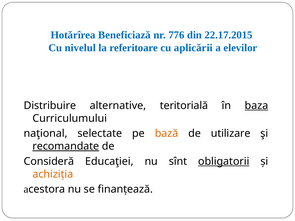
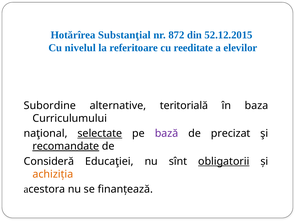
Beneficiază: Beneficiază -> Substanţial
776: 776 -> 872
22.17.2015: 22.17.2015 -> 52.12.2015
aplicării: aplicării -> reeditate
Distribuire: Distribuire -> Subordine
baza underline: present -> none
selectate underline: none -> present
bază colour: orange -> purple
utilizare: utilizare -> precizat
